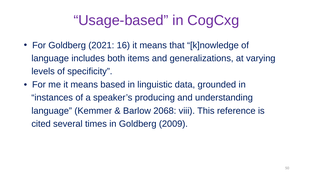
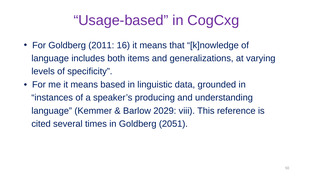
2021: 2021 -> 2011
2068: 2068 -> 2029
2009: 2009 -> 2051
